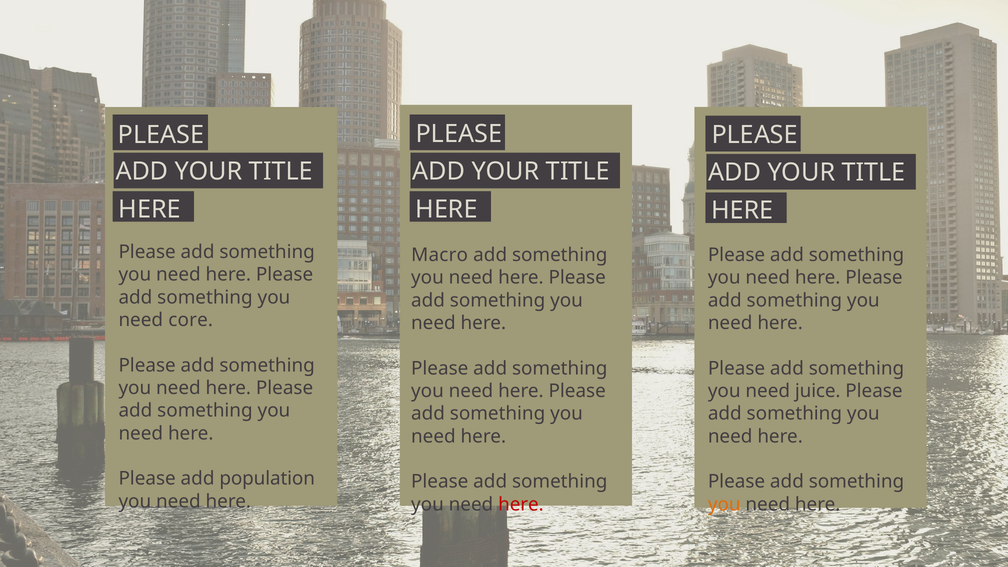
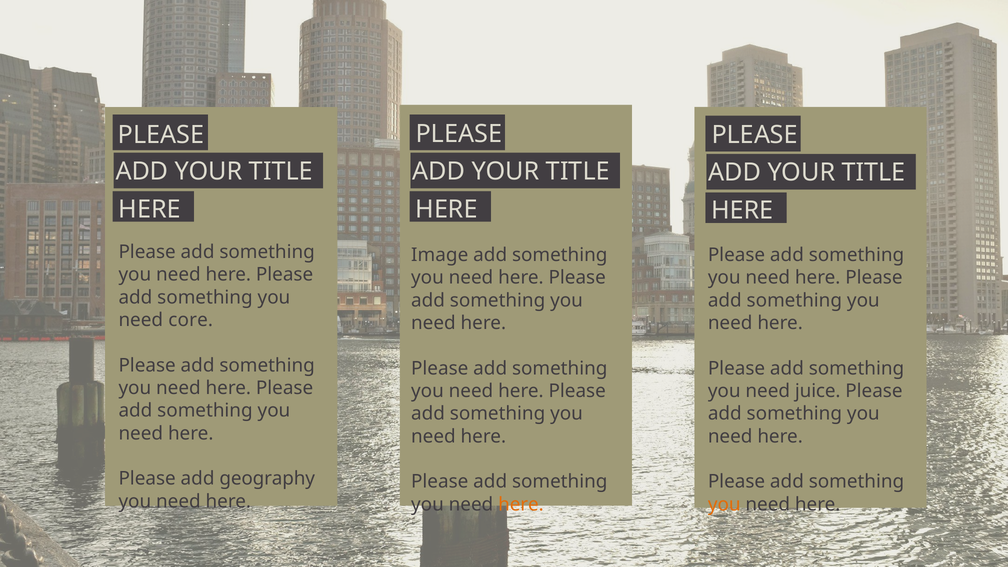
Macro: Macro -> Image
population: population -> geography
here at (521, 504) colour: red -> orange
